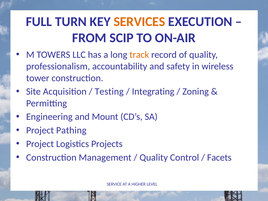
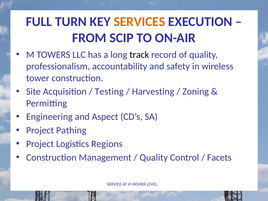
track colour: orange -> black
Integrating: Integrating -> Harvesting
Mount: Mount -> Aspect
Projects: Projects -> Regions
